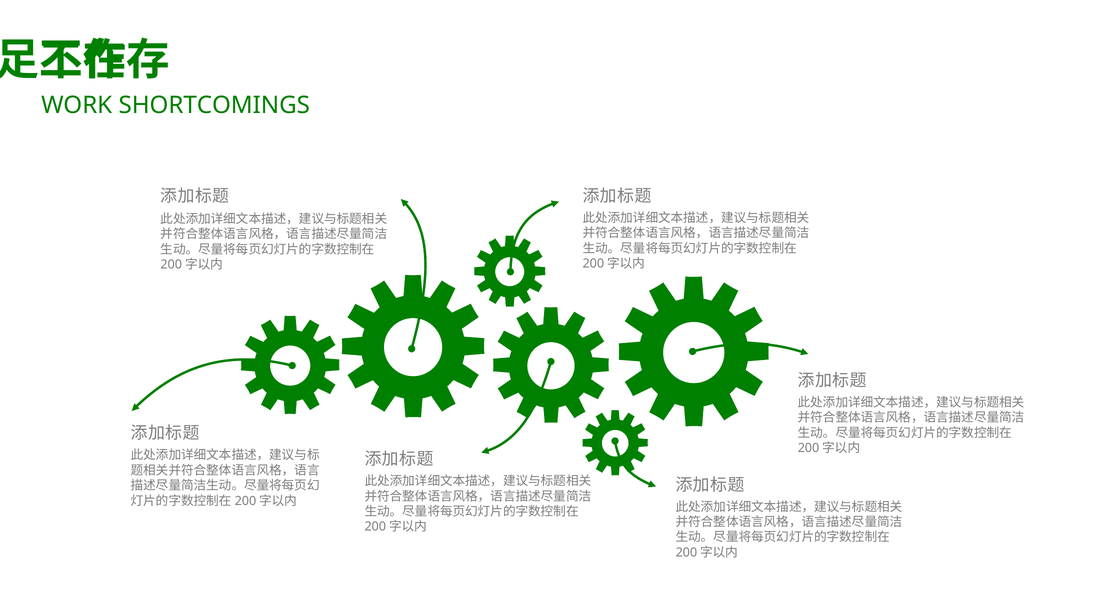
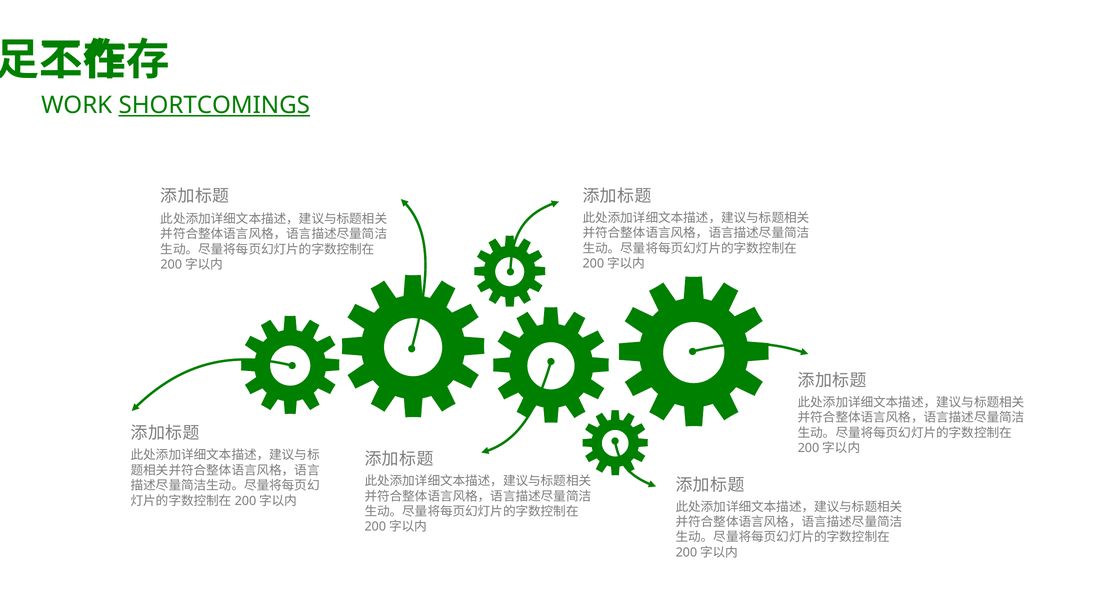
SHORTCOMINGS underline: none -> present
